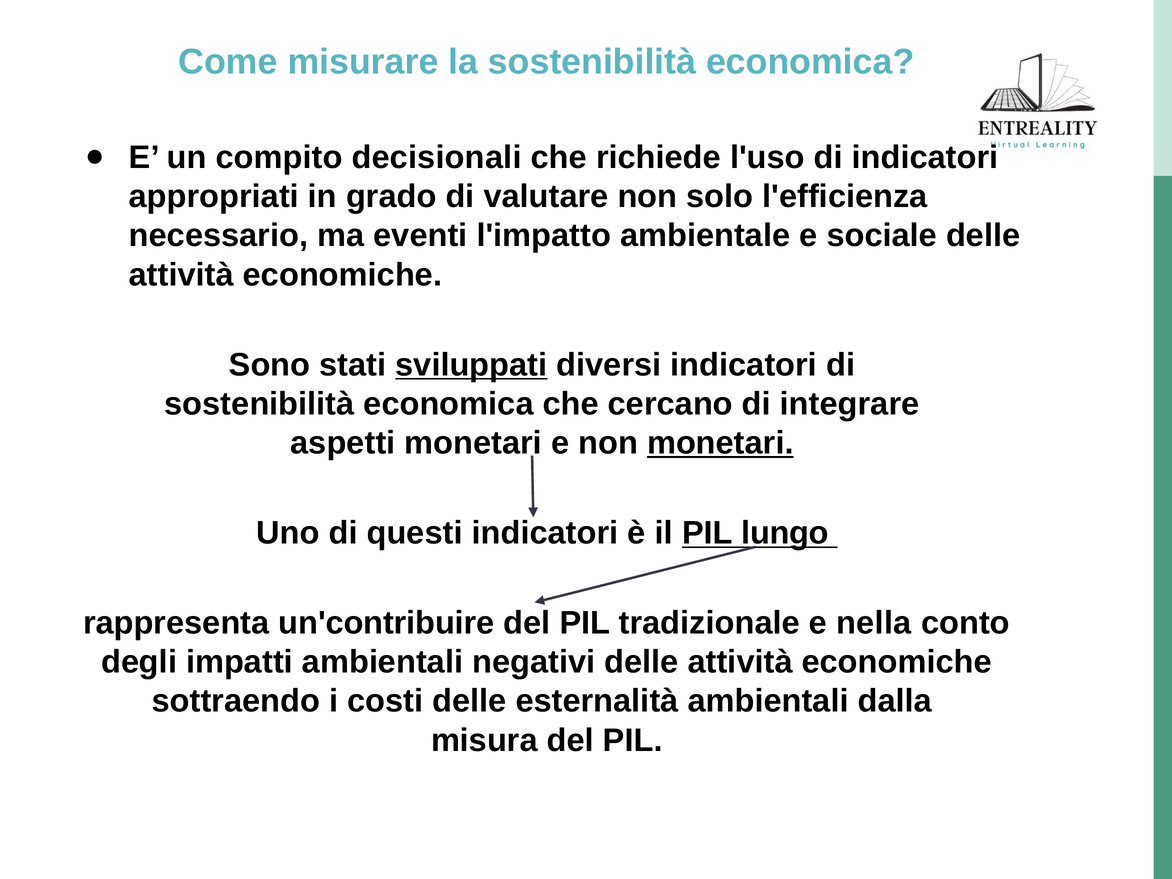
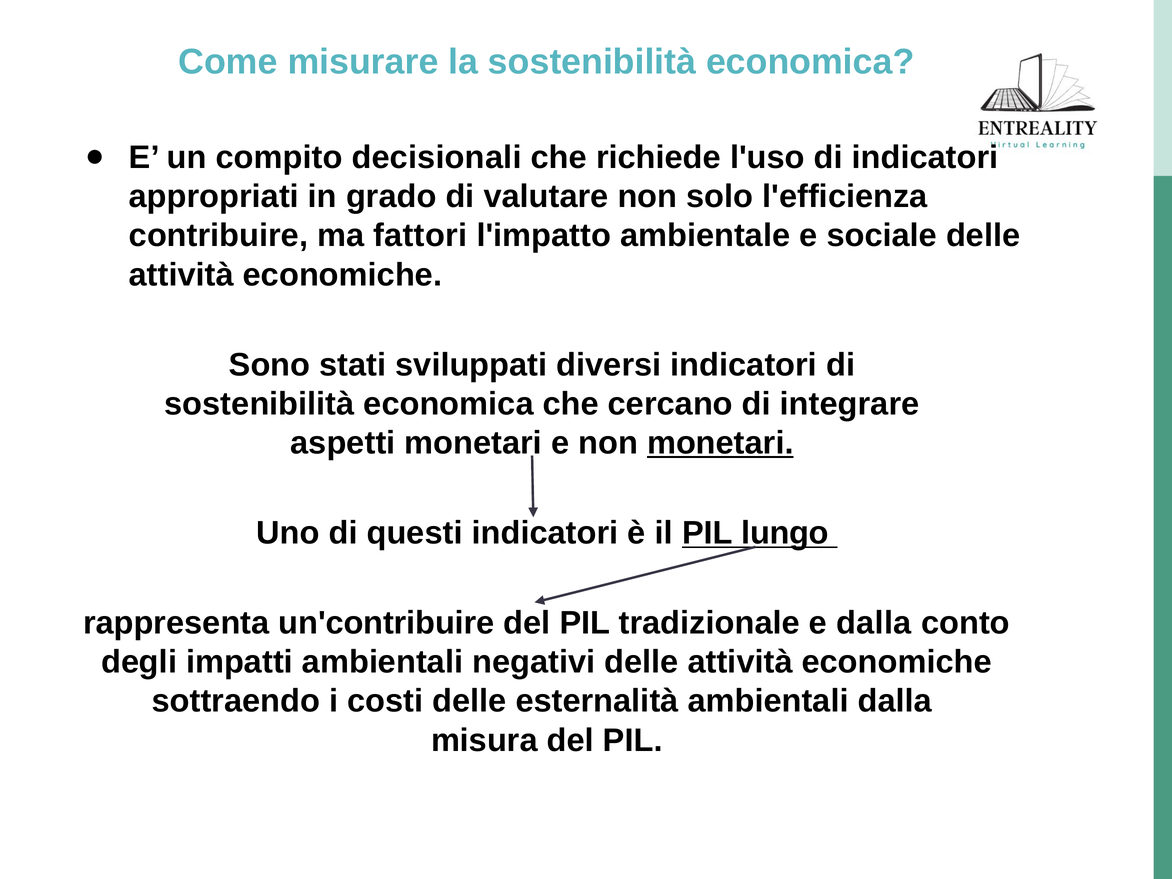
necessario: necessario -> contribuire
eventi: eventi -> fattori
sviluppati underline: present -> none
e nella: nella -> dalla
